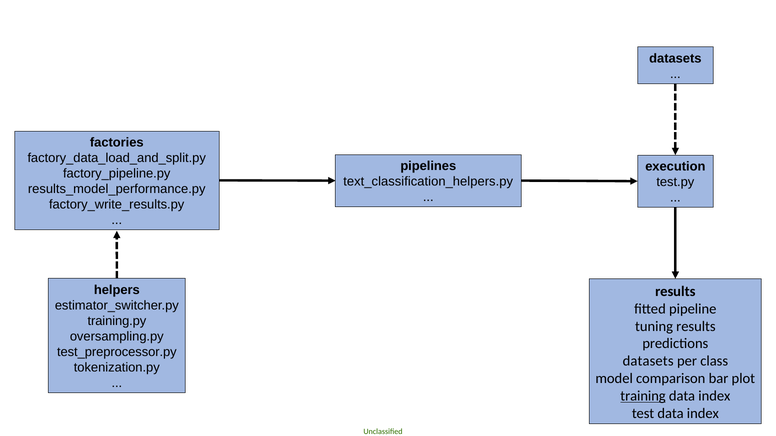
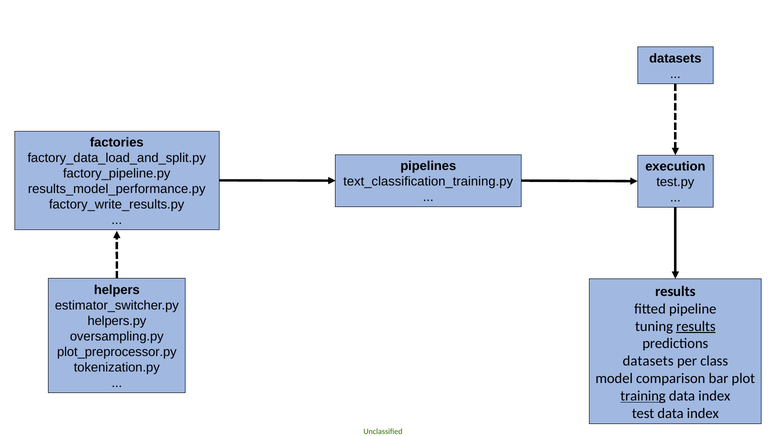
text_classification_helpers.py: text_classification_helpers.py -> text_classification_training.py
training.py: training.py -> helpers.py
results at (696, 327) underline: none -> present
test_preprocessor.py: test_preprocessor.py -> plot_preprocessor.py
